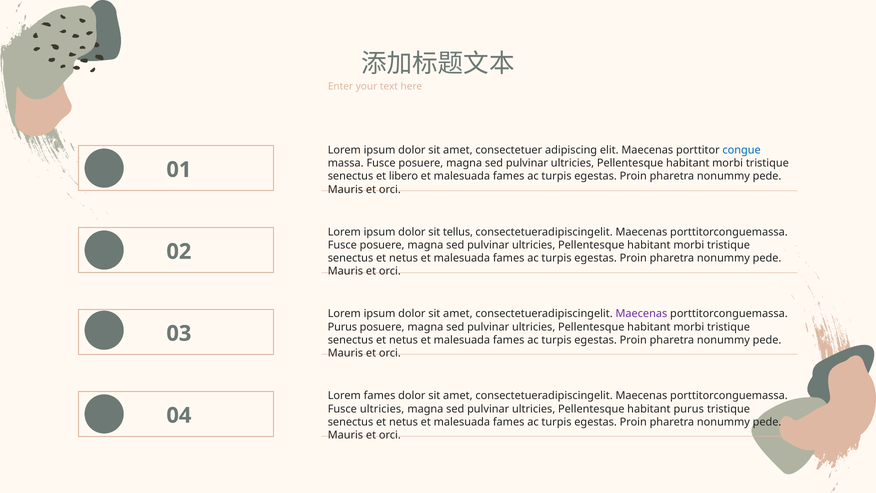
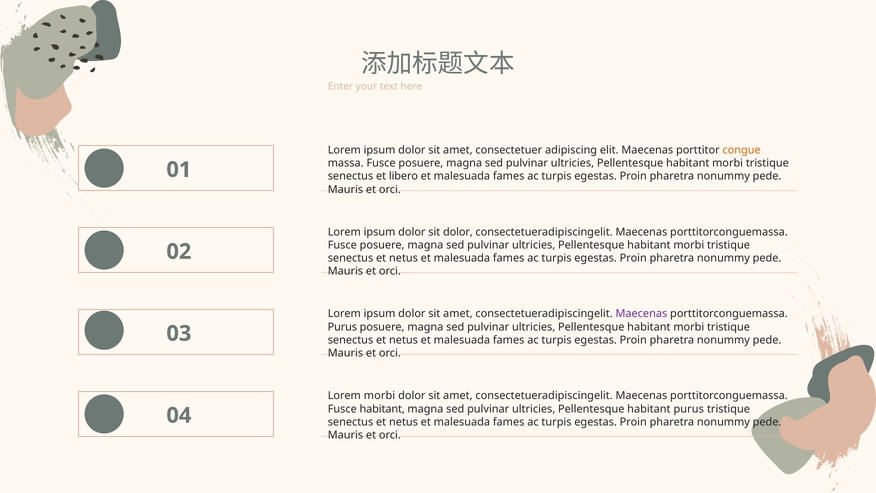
congue colour: blue -> orange
sit tellus: tellus -> dolor
Lorem fames: fames -> morbi
Fusce ultricies: ultricies -> habitant
